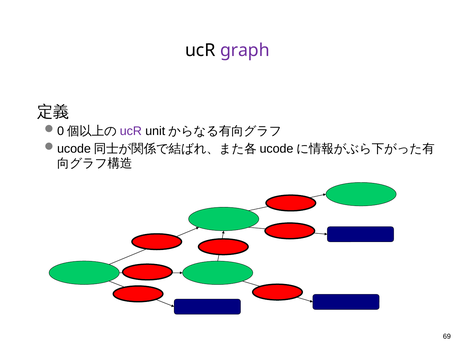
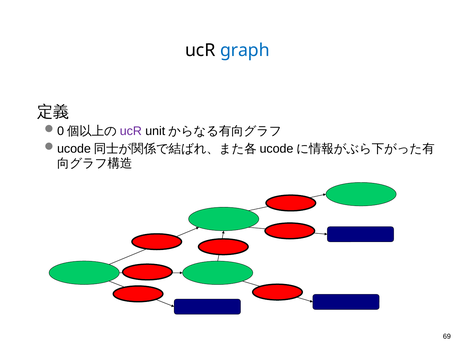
graph colour: purple -> blue
